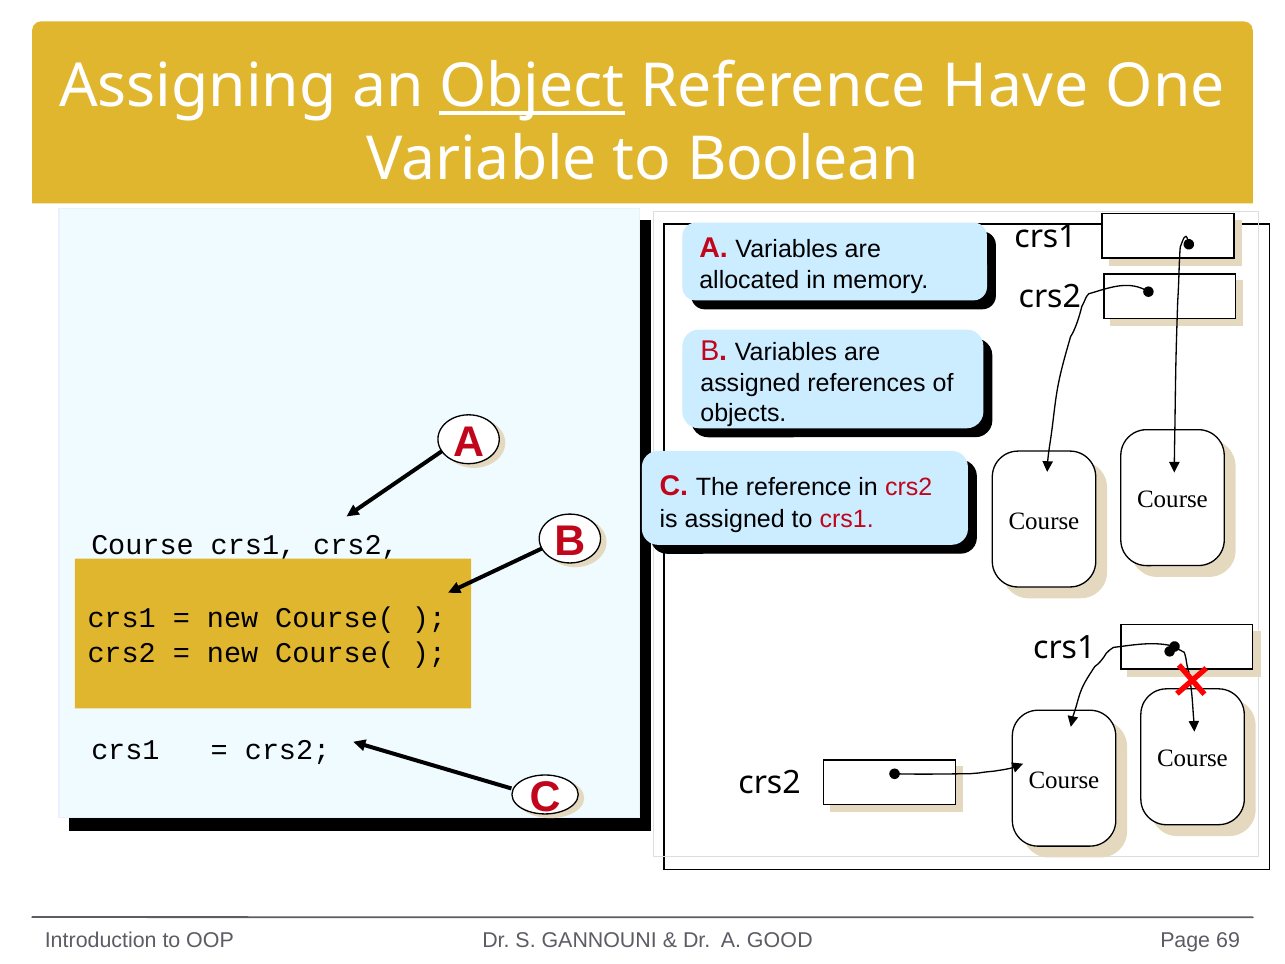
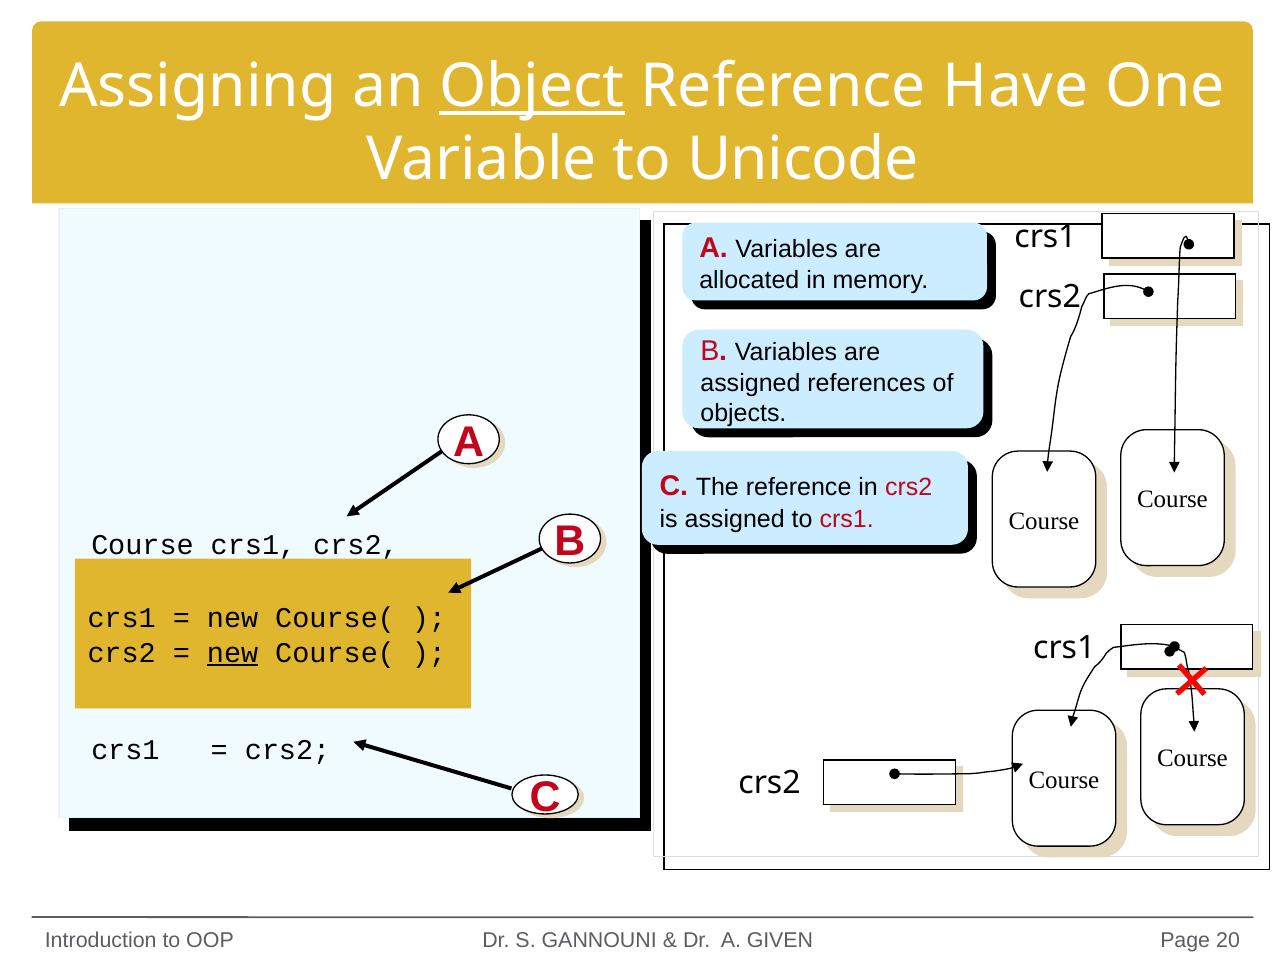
Boolean: Boolean -> Unicode
new at (233, 653) underline: none -> present
GOOD: GOOD -> GIVEN
69: 69 -> 20
